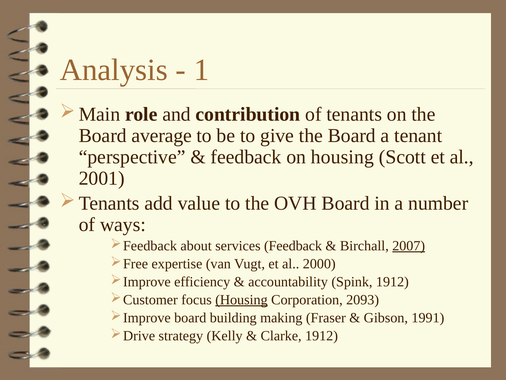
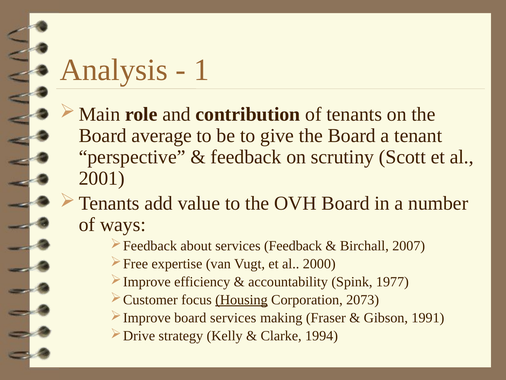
on housing: housing -> scrutiny
2007 underline: present -> none
Spink 1912: 1912 -> 1977
2093: 2093 -> 2073
board building: building -> services
Clarke 1912: 1912 -> 1994
